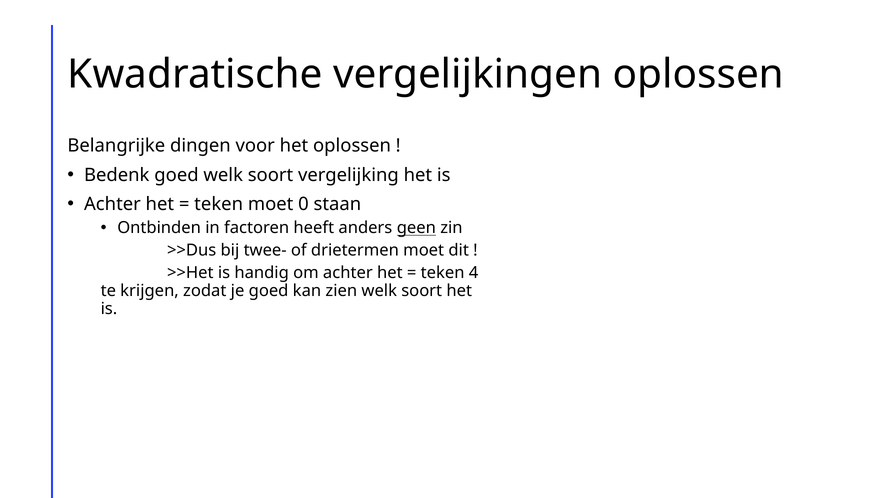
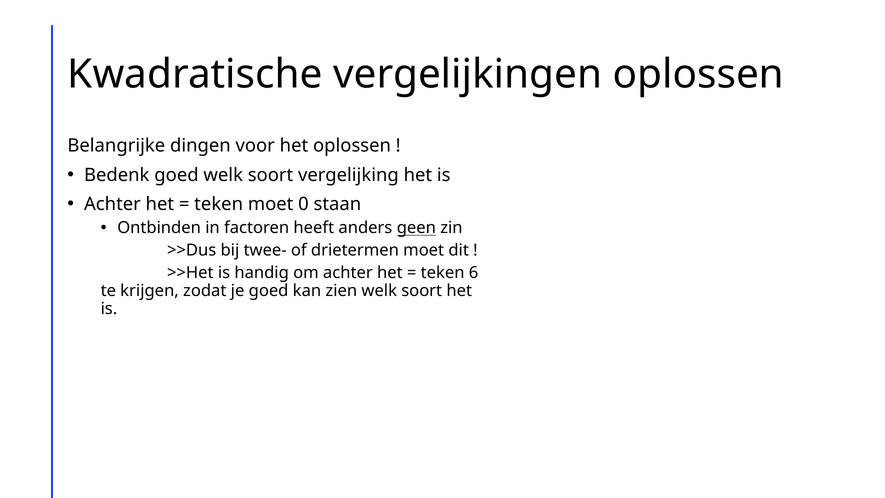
4: 4 -> 6
